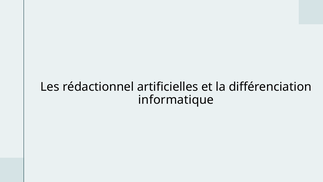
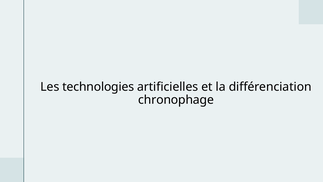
rédactionnel: rédactionnel -> technologies
informatique: informatique -> chronophage
